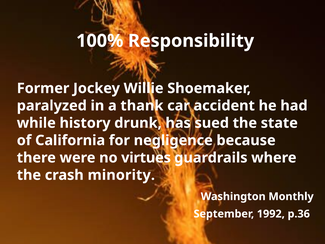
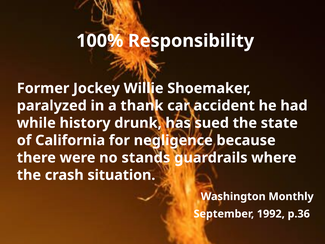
virtues: virtues -> stands
minority: minority -> situation
